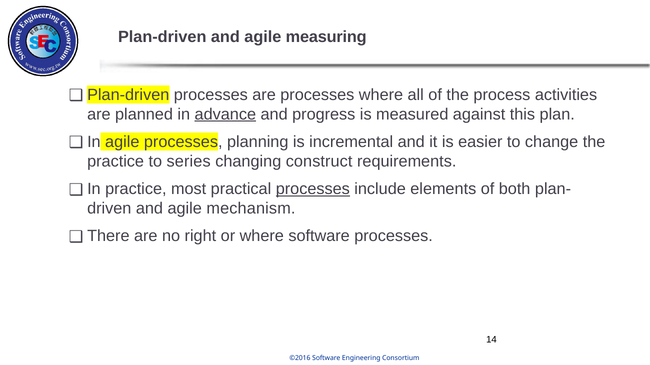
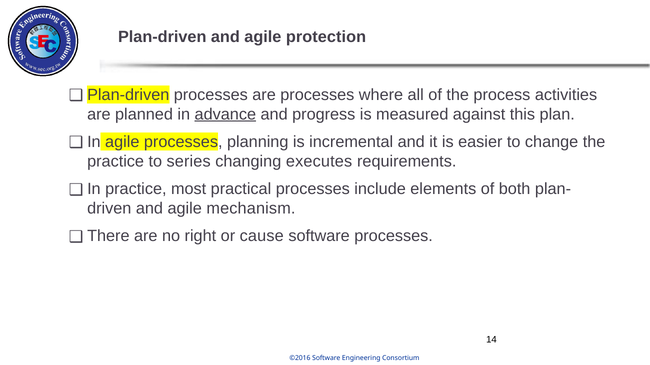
measuring: measuring -> protection
construct: construct -> executes
processes at (313, 189) underline: present -> none
or where: where -> cause
